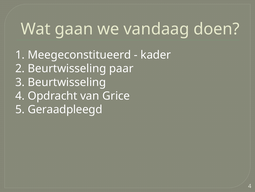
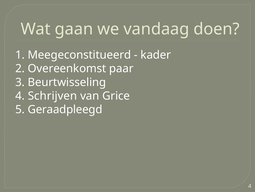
2 Beurtwisseling: Beurtwisseling -> Overeenkomst
Opdracht: Opdracht -> Schrijven
